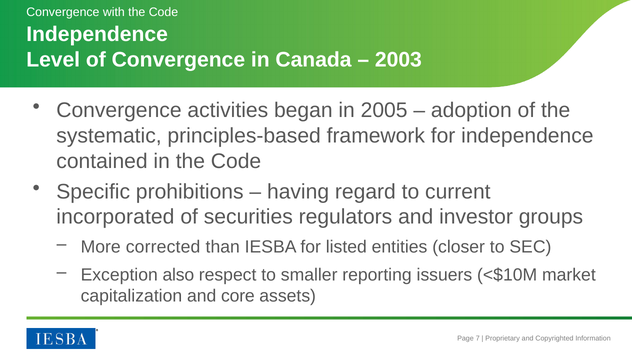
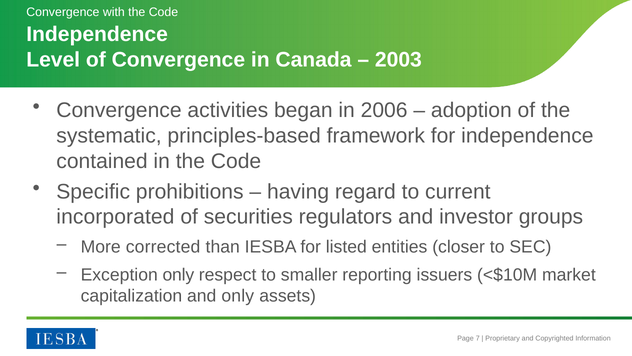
2005: 2005 -> 2006
Exception also: also -> only
and core: core -> only
